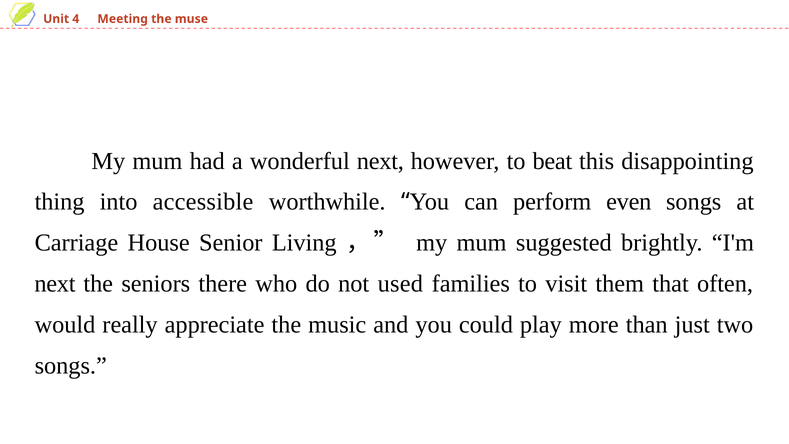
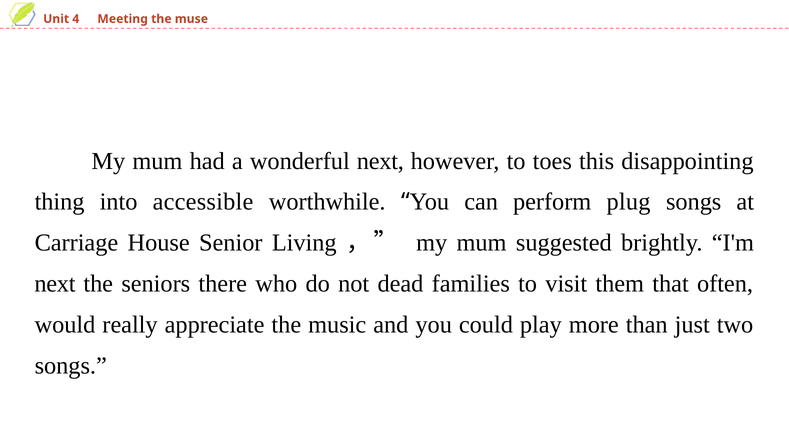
beat: beat -> toes
even: even -> plug
used: used -> dead
